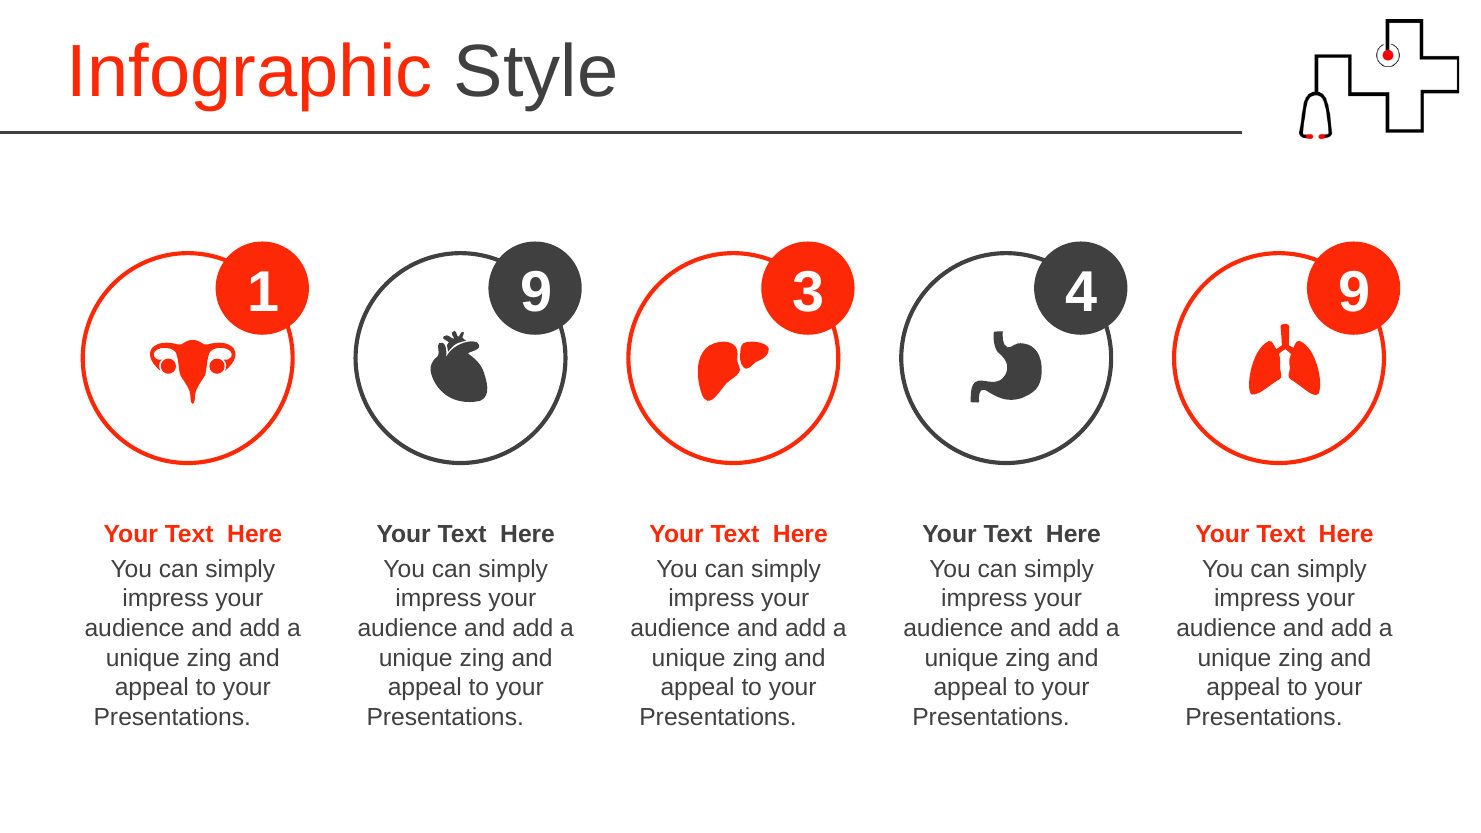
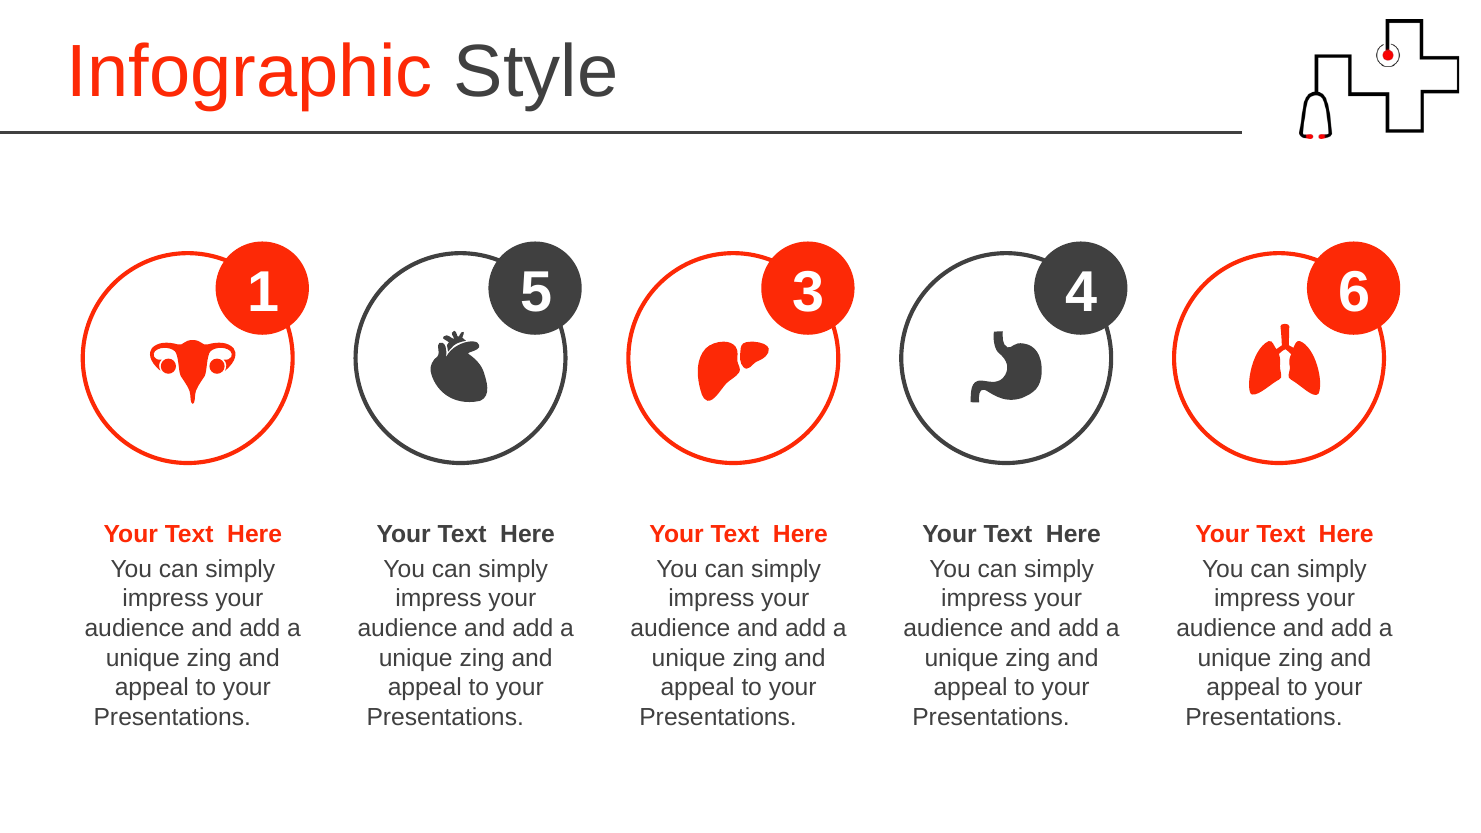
1 9: 9 -> 5
4 9: 9 -> 6
